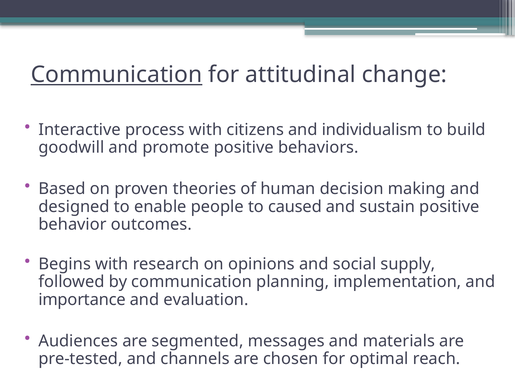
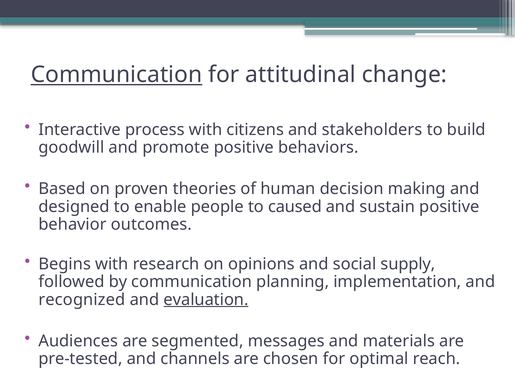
individualism: individualism -> stakeholders
importance: importance -> recognized
evaluation underline: none -> present
